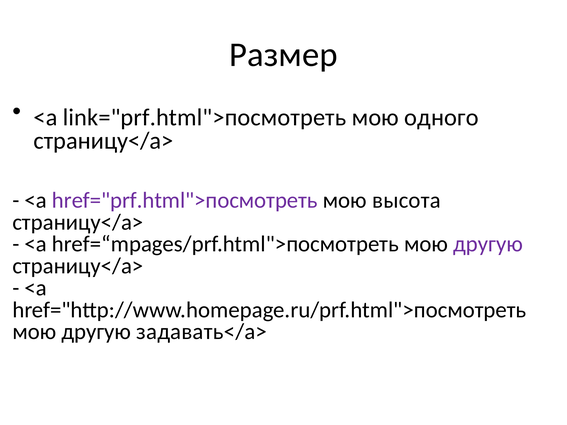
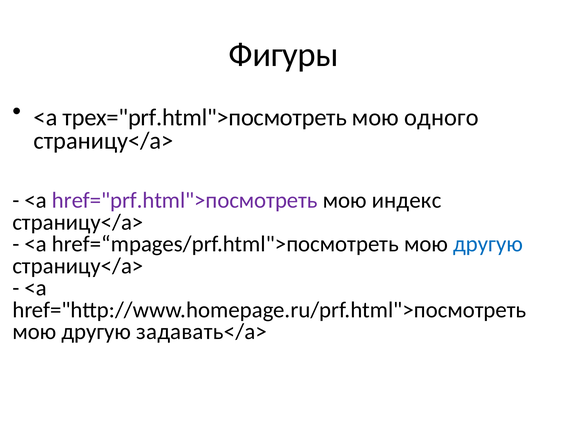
Размер: Размер -> Фигуры
link="prf.html">посмотреть: link="prf.html">посмотреть -> трех="prf.html">посмотреть
высота: высота -> индекс
другую at (488, 244) colour: purple -> blue
